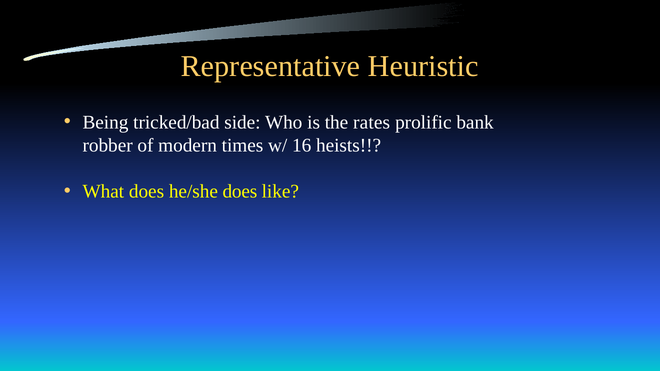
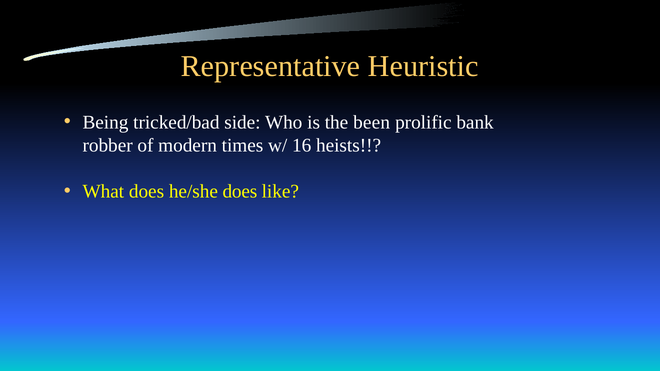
rates: rates -> been
